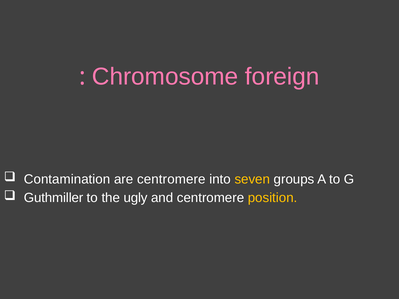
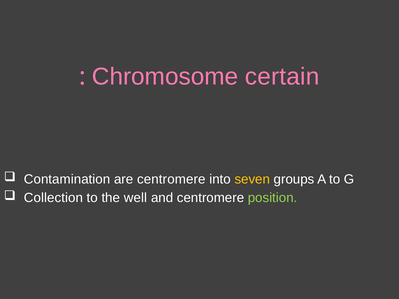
foreign: foreign -> certain
Guthmiller: Guthmiller -> Collection
ugly: ugly -> well
position colour: yellow -> light green
